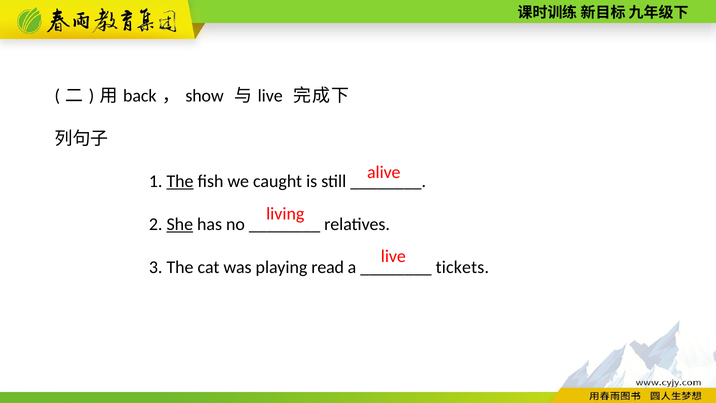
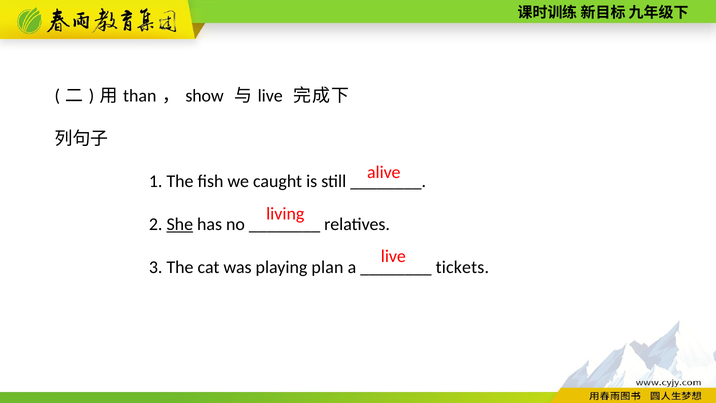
back: back -> than
The at (180, 181) underline: present -> none
read: read -> plan
